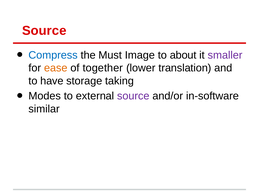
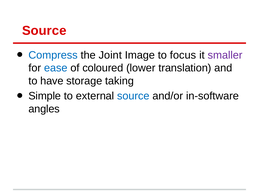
Must: Must -> Joint
about: about -> focus
ease colour: orange -> blue
together: together -> coloured
Modes: Modes -> Simple
source at (133, 96) colour: purple -> blue
similar: similar -> angles
